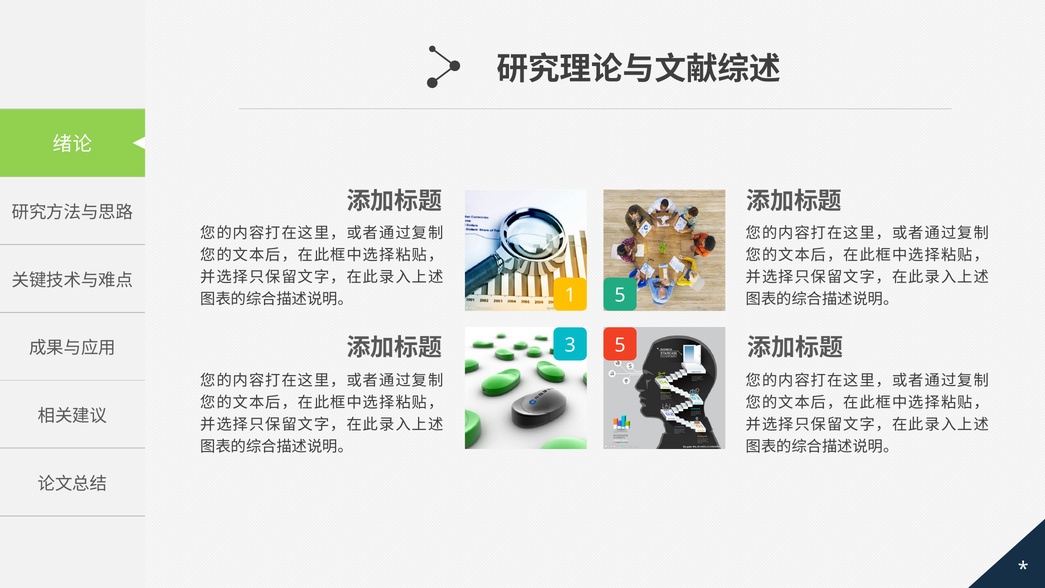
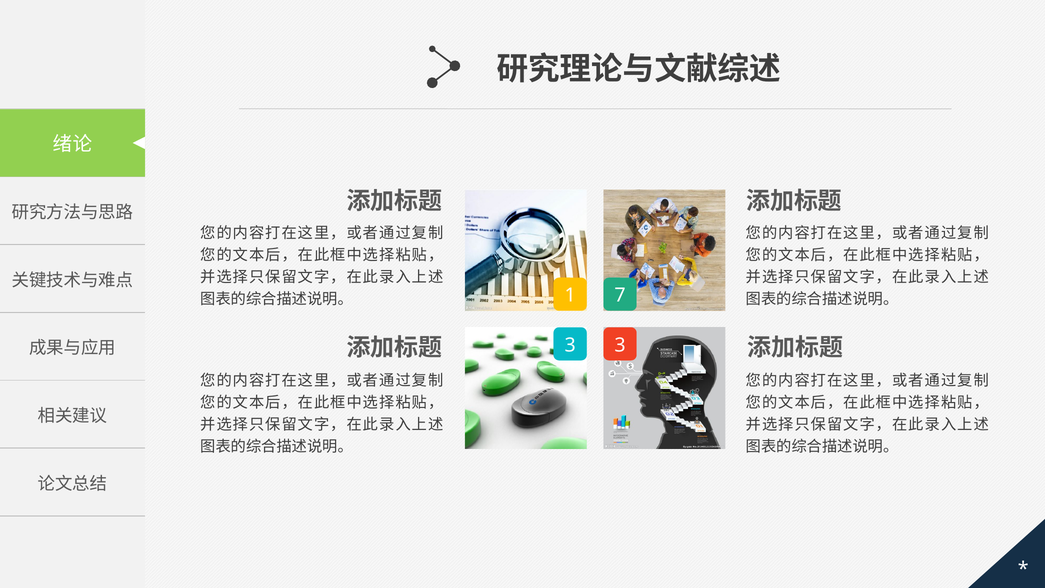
1 5: 5 -> 7
3 5: 5 -> 3
